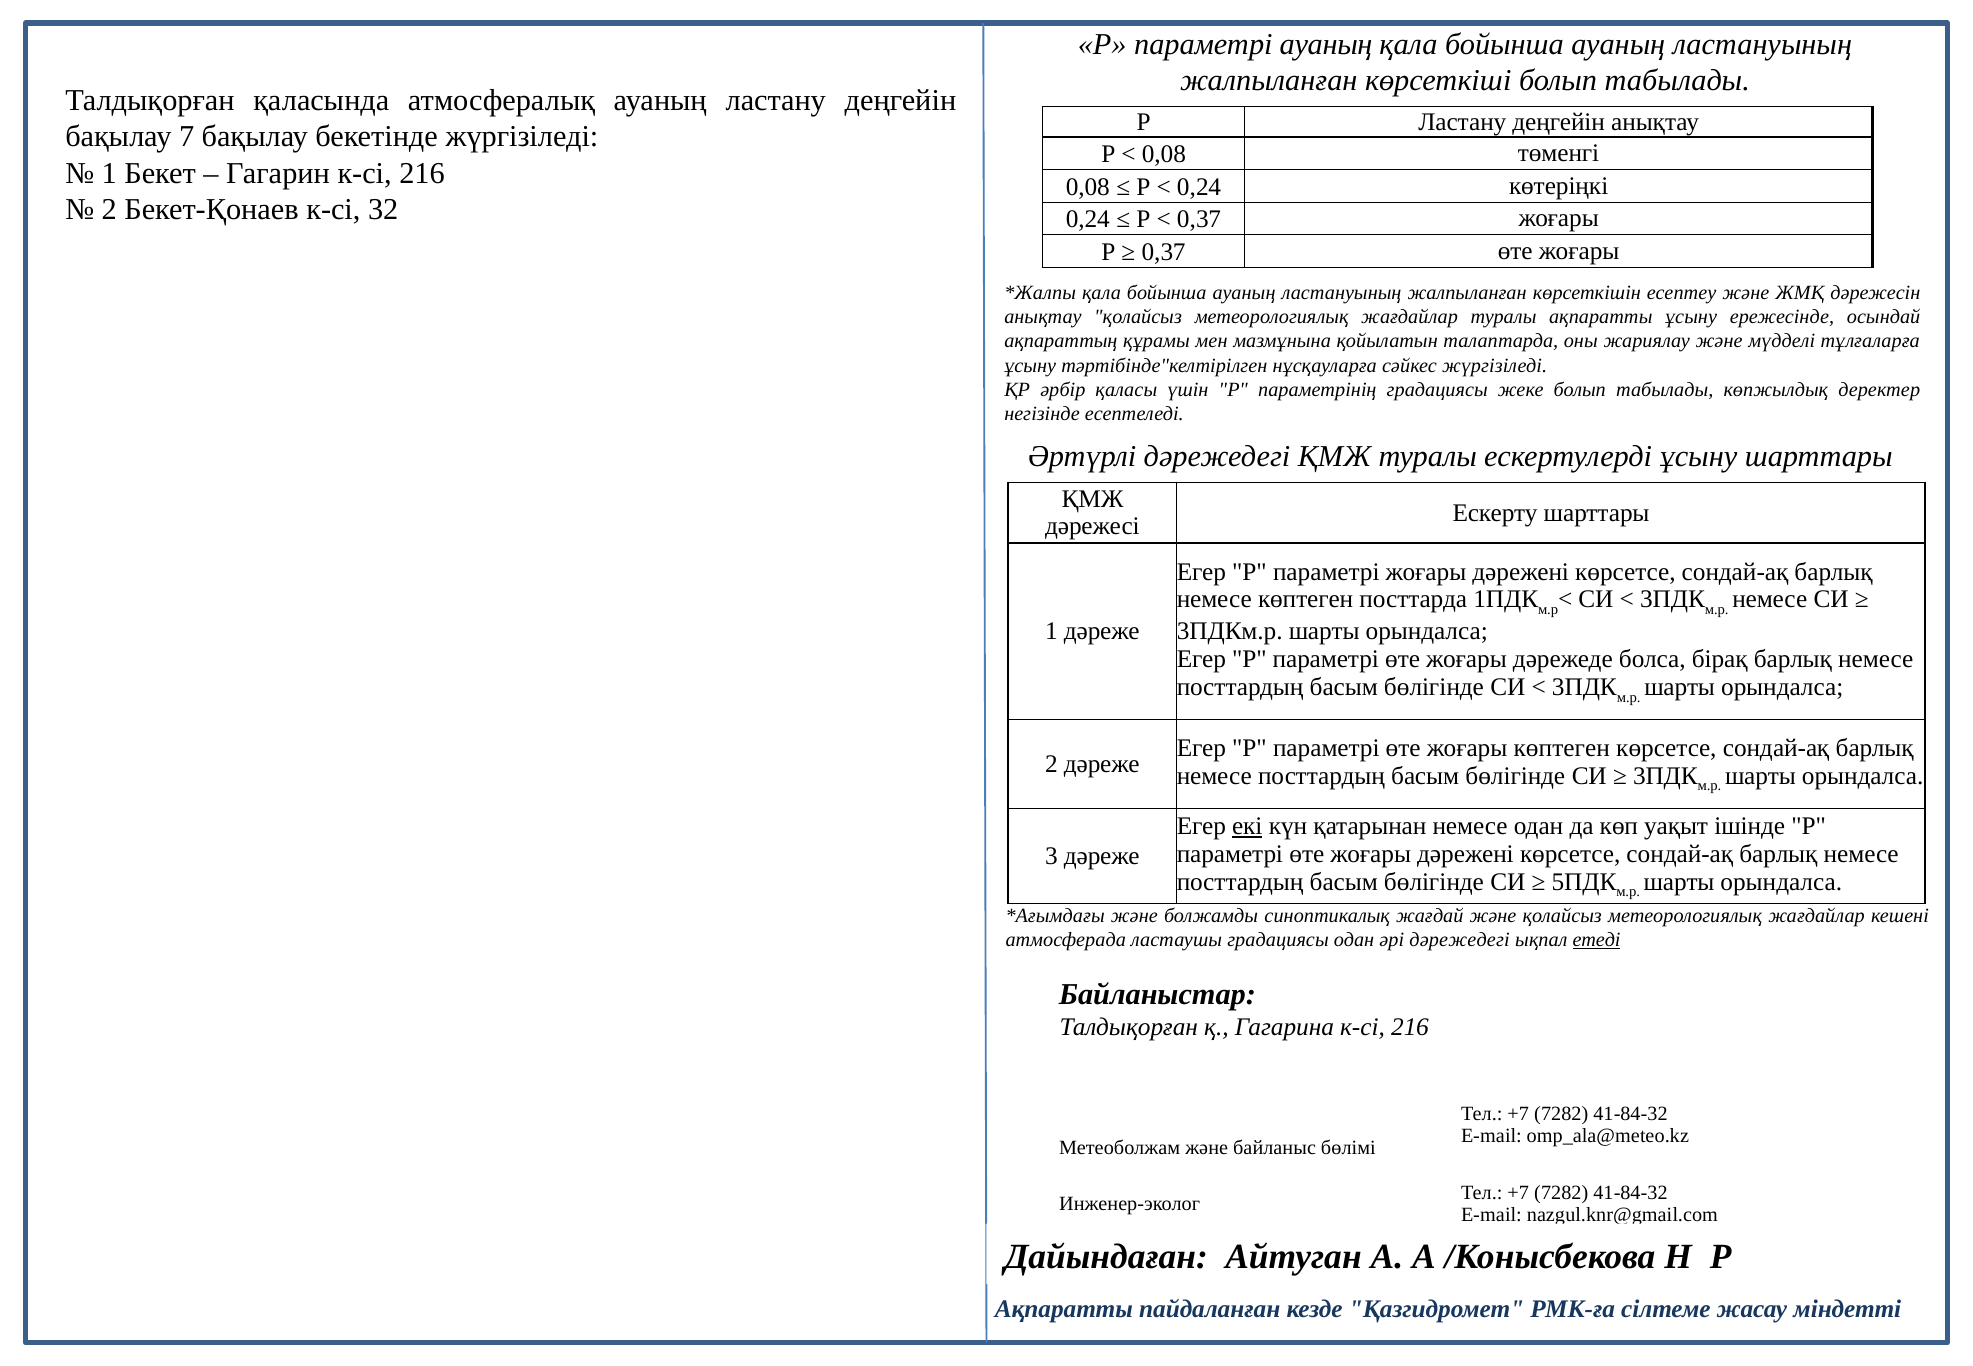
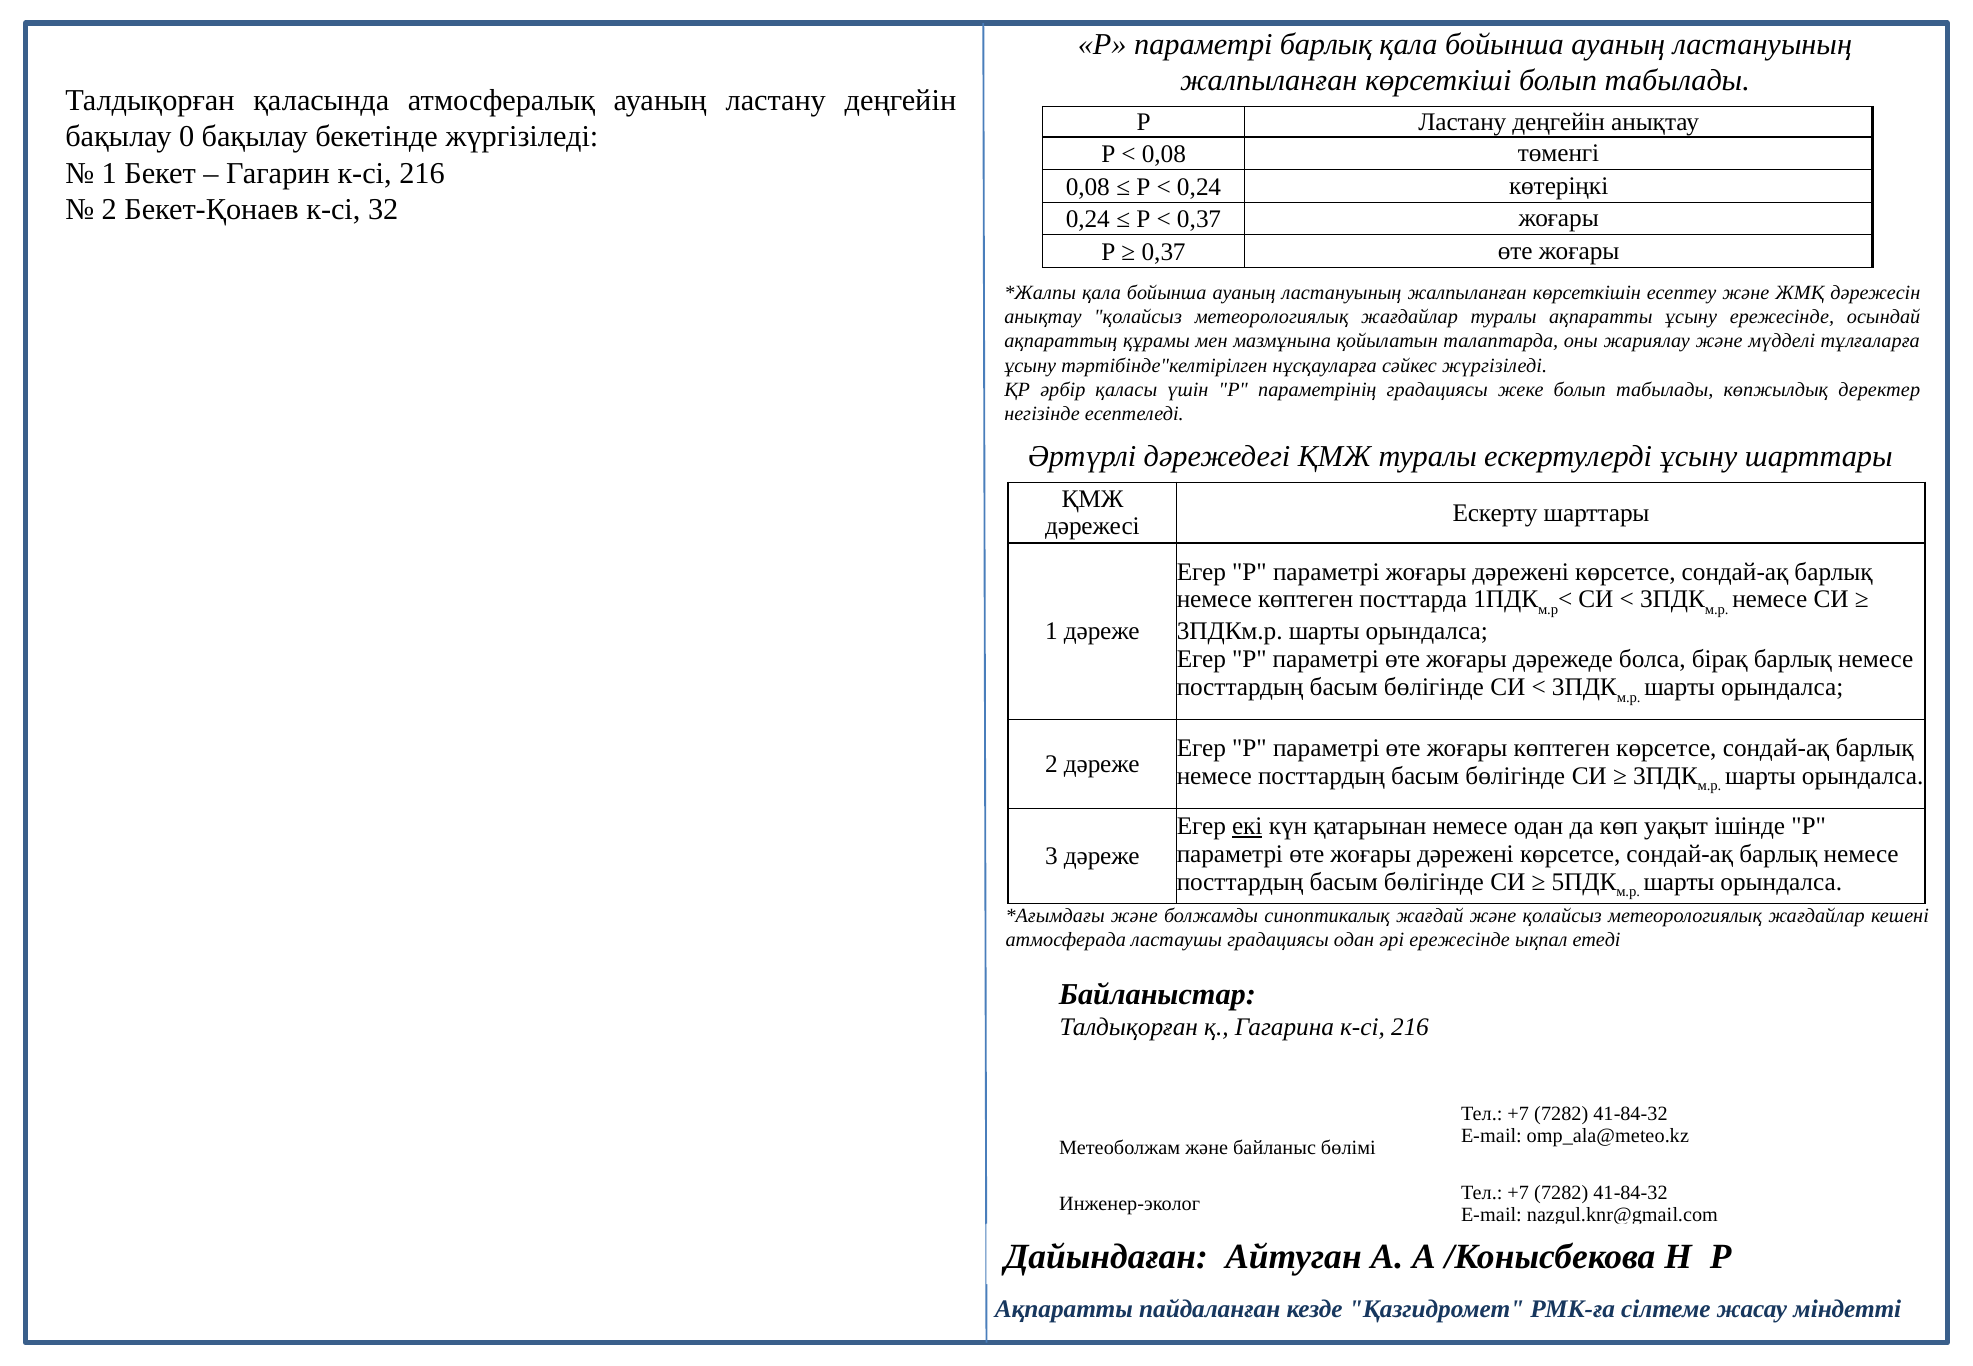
параметрі ауаның: ауаның -> барлық
7: 7 -> 0
әрі дәрежедегі: дәрежедегі -> ережесінде
етеді underline: present -> none
